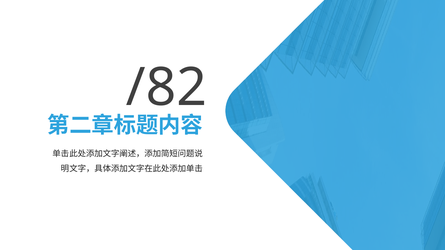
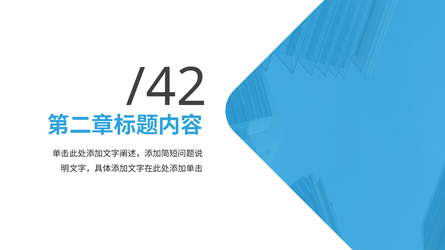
/82: /82 -> /42
